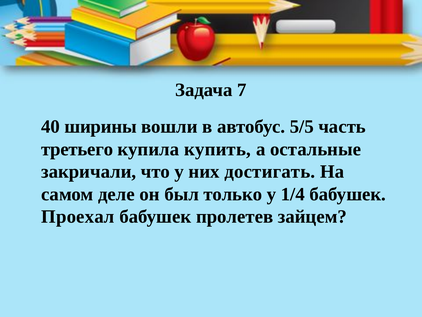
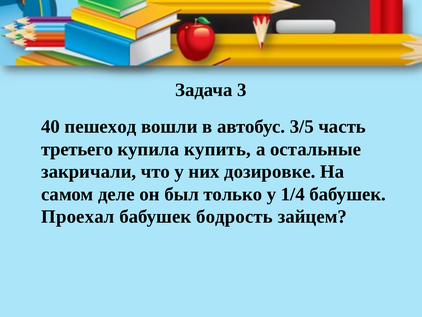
7: 7 -> 3
ширины: ширины -> пешеход
5/5: 5/5 -> 3/5
достигать: достигать -> дозировке
пролетев: пролетев -> бодрость
